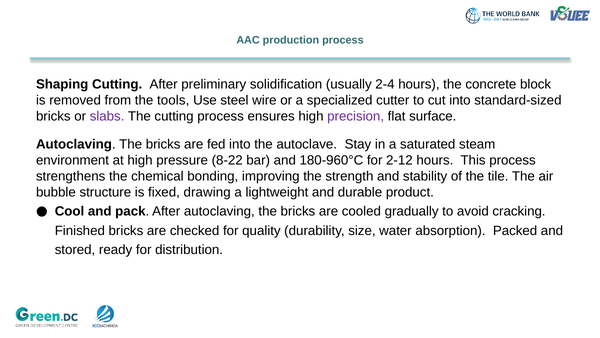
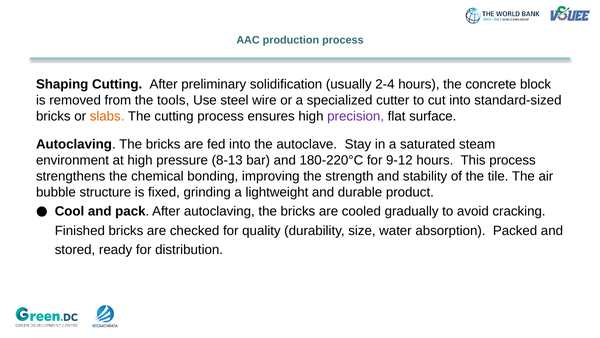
slabs colour: purple -> orange
8-22: 8-22 -> 8-13
180-960°C: 180-960°C -> 180-220°C
2-12: 2-12 -> 9-12
drawing: drawing -> grinding
